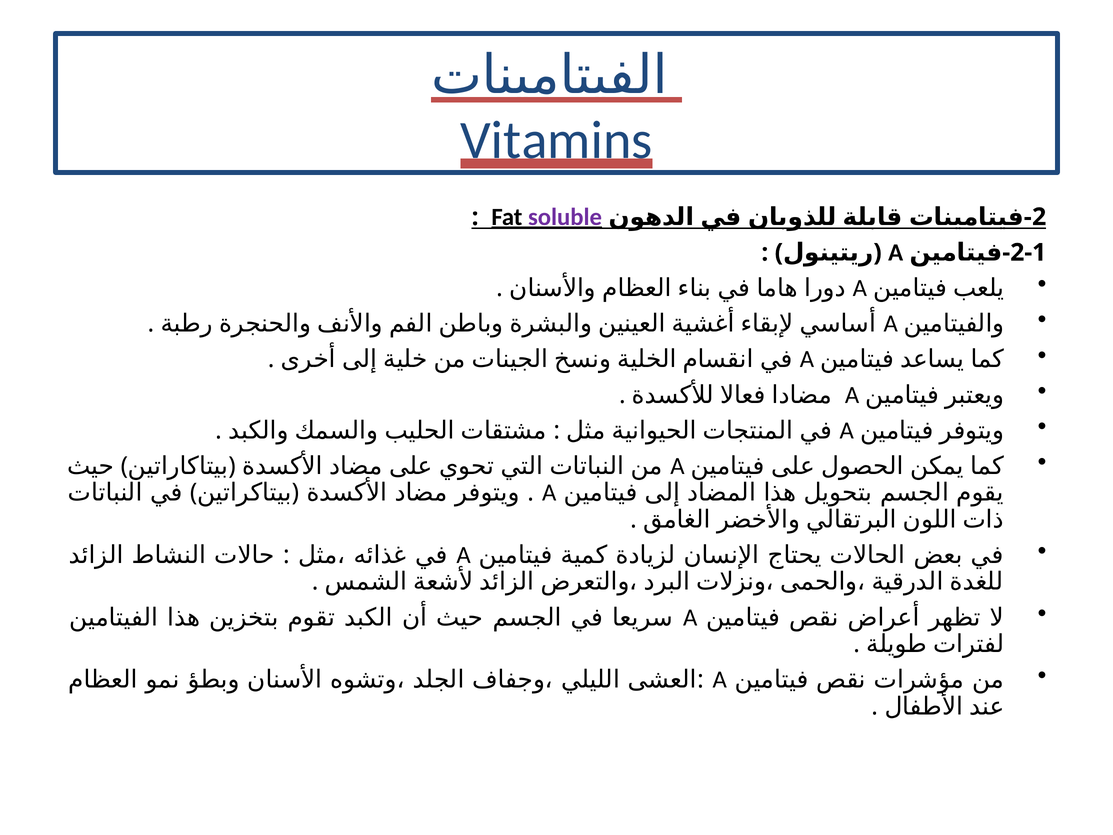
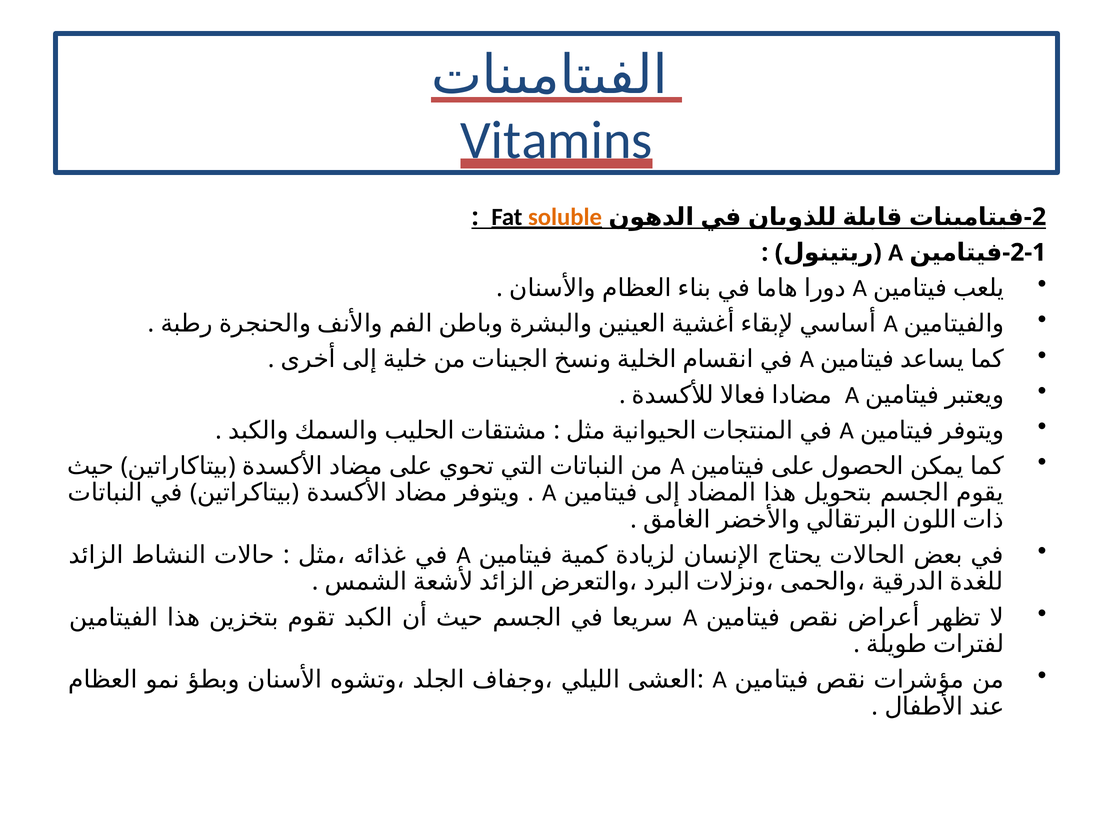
soluble colour: purple -> orange
